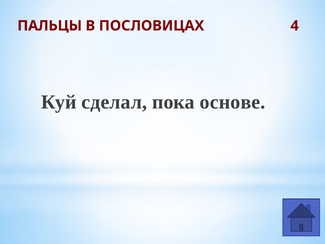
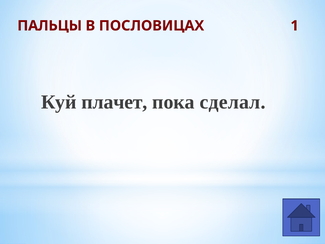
4: 4 -> 1
сделал: сделал -> плачет
основе: основе -> сделал
